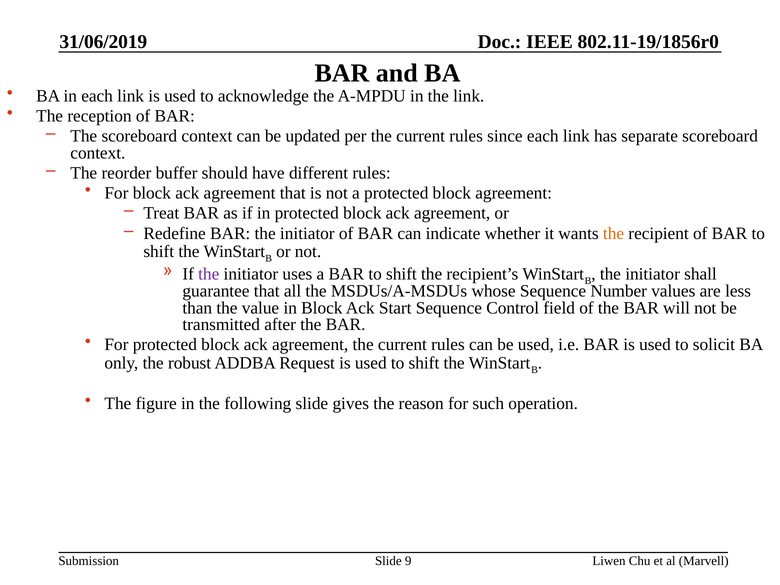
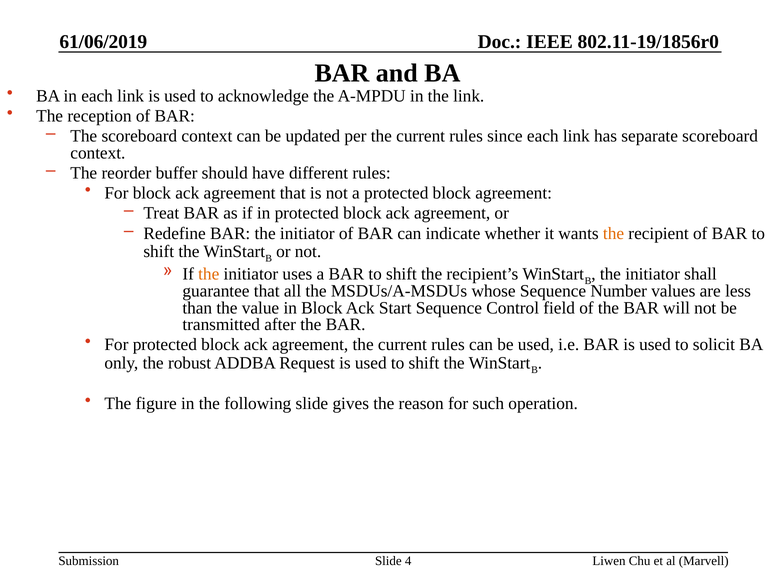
31/06/2019: 31/06/2019 -> 61/06/2019
the at (209, 274) colour: purple -> orange
9: 9 -> 4
